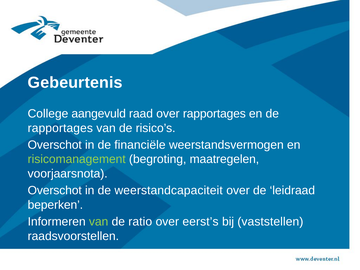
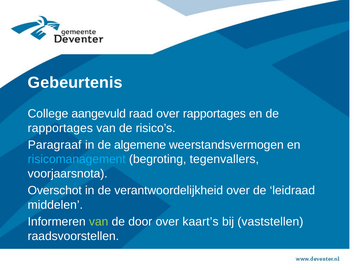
Overschot at (55, 145): Overschot -> Paragraaf
financiële: financiële -> algemene
risicomanagement colour: light green -> light blue
maatregelen: maatregelen -> tegenvallers
weerstandcapaciteit: weerstandcapaciteit -> verantwoordelijkheid
beperken: beperken -> middelen
ratio: ratio -> door
eerst’s: eerst’s -> kaart’s
